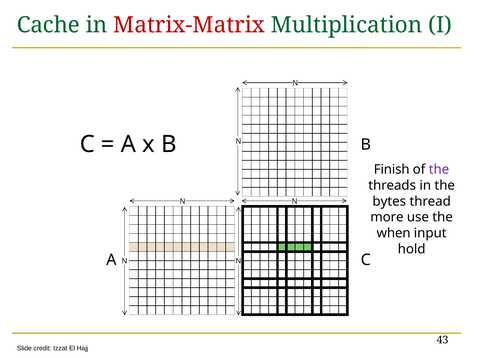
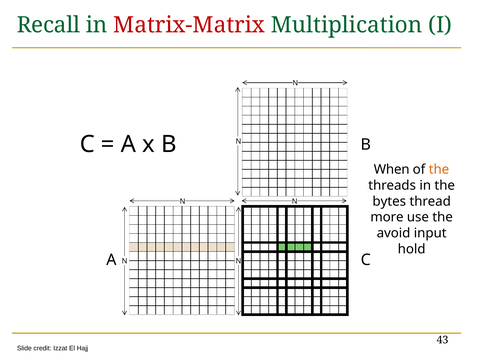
Cache: Cache -> Recall
Finish: Finish -> When
the at (439, 169) colour: purple -> orange
when: when -> avoid
